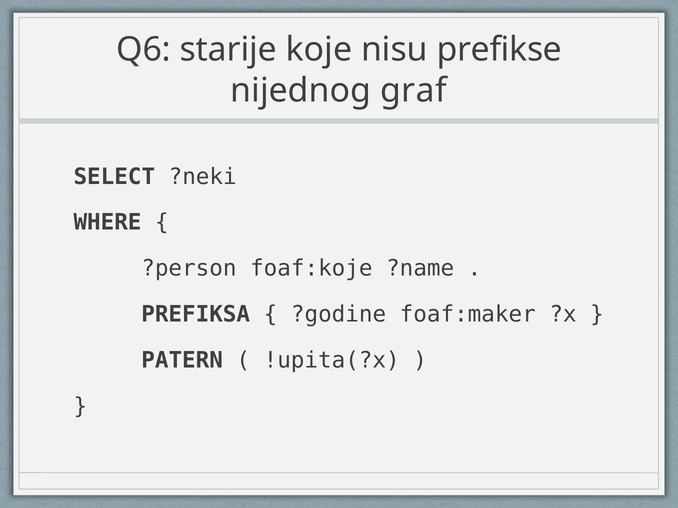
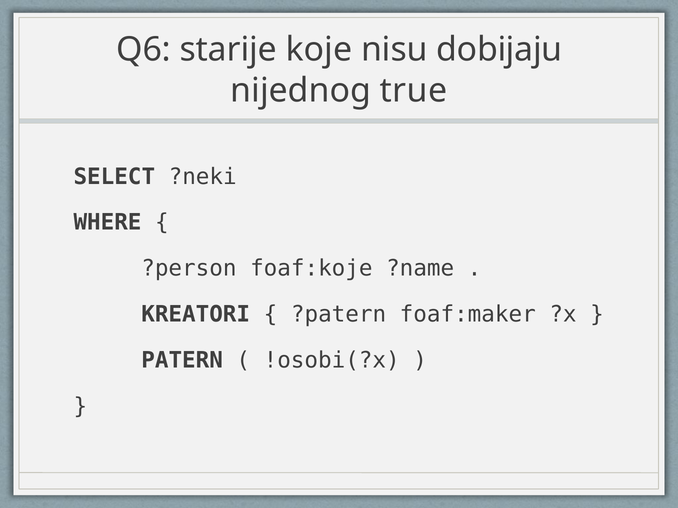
prefikse: prefikse -> dobijaju
graf: graf -> true
PREFIKSA: PREFIKSA -> KREATORI
?godine: ?godine -> ?patern
!upita(?x: !upita(?x -> !osobi(?x
